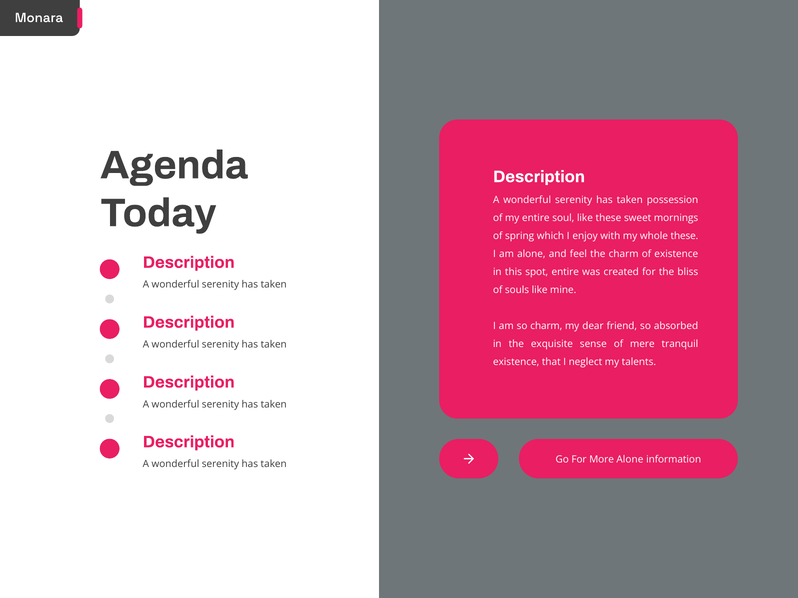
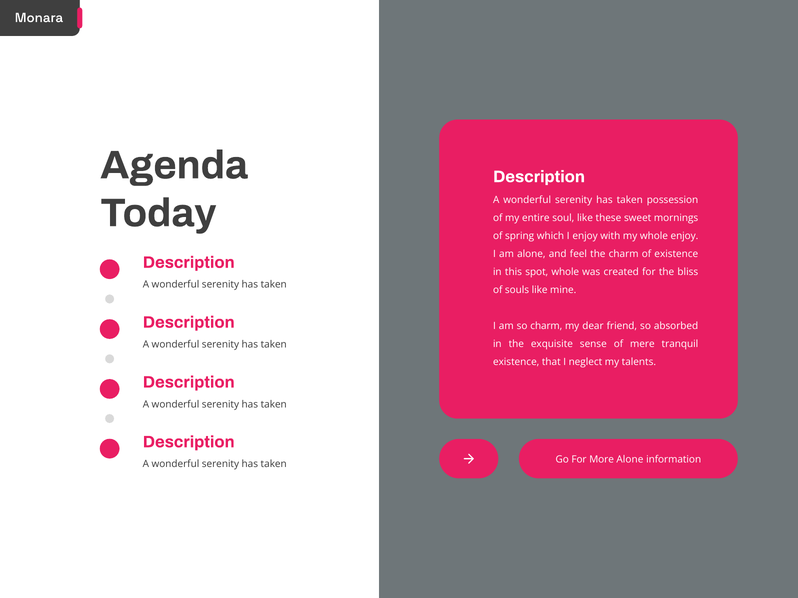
whole these: these -> enjoy
spot entire: entire -> whole
